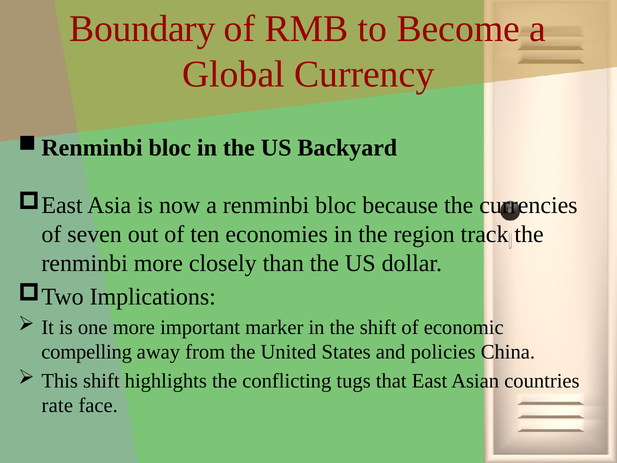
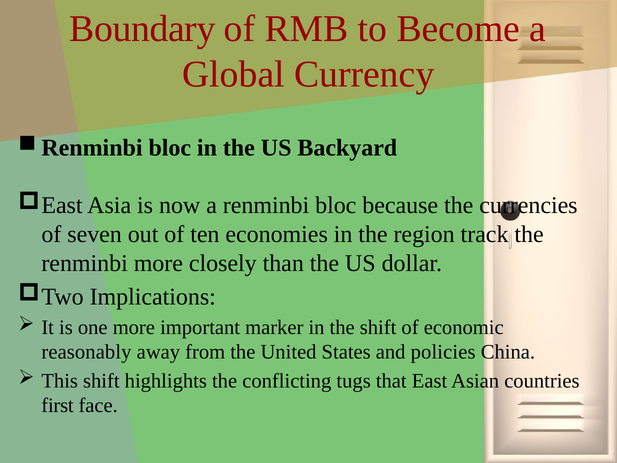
compelling: compelling -> reasonably
rate: rate -> first
